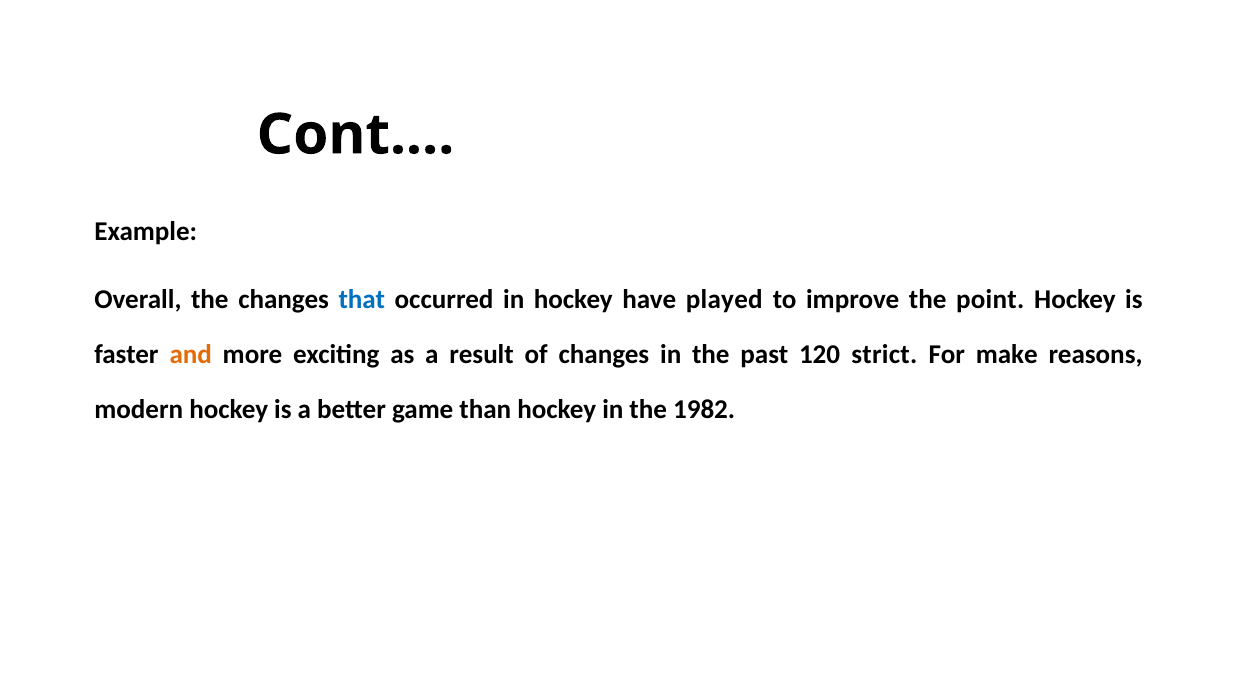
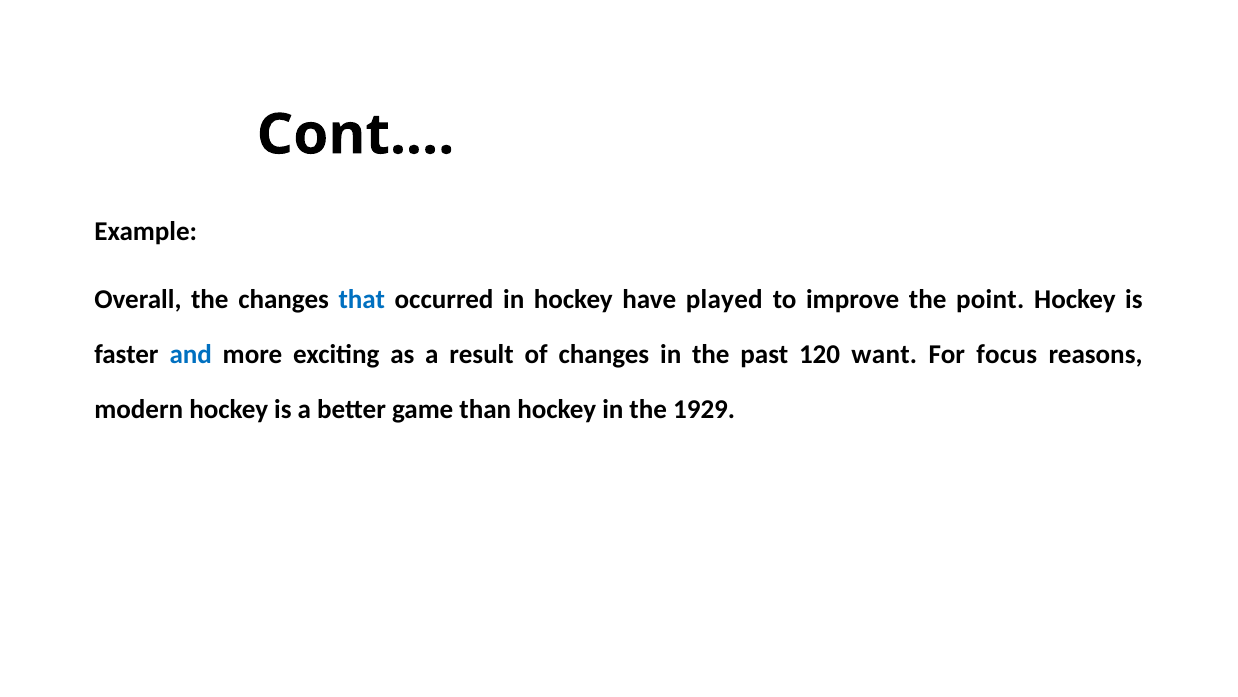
and colour: orange -> blue
strict: strict -> want
make: make -> focus
1982: 1982 -> 1929
